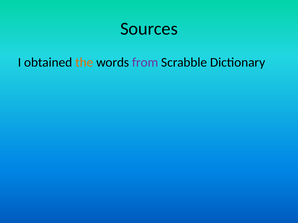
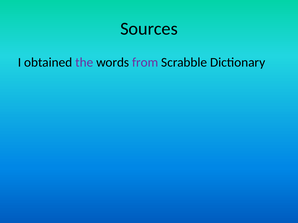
the colour: orange -> purple
